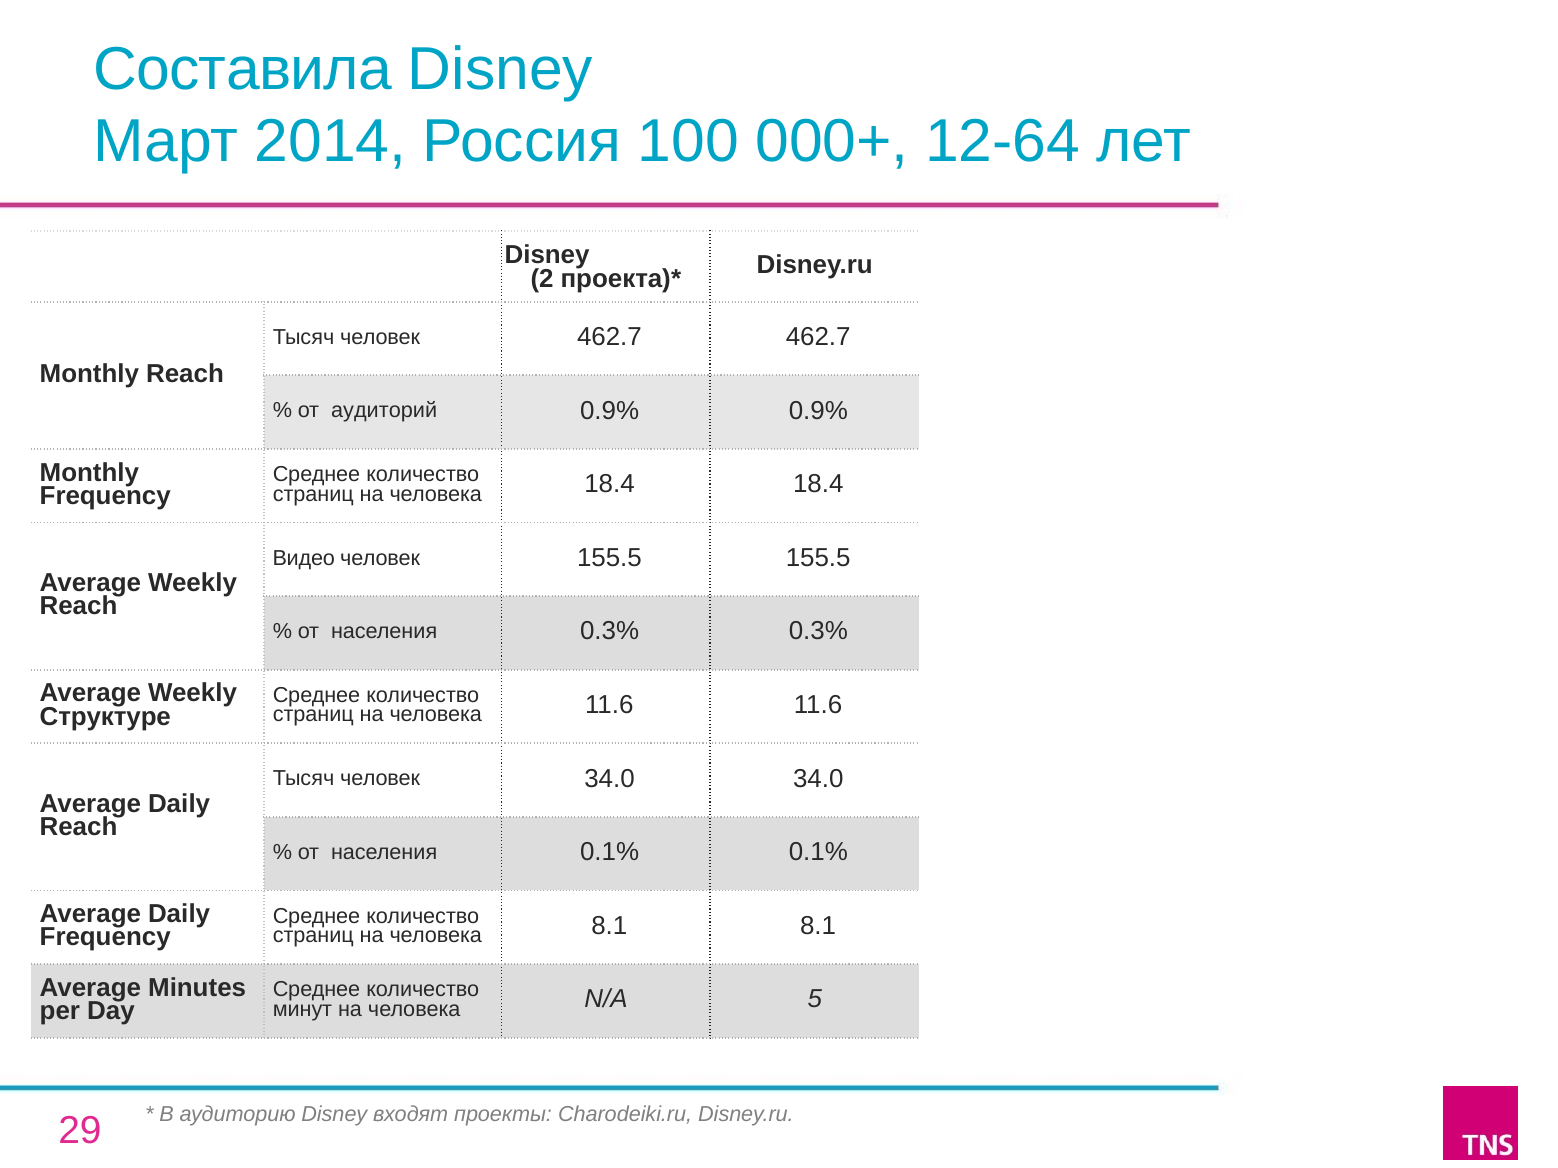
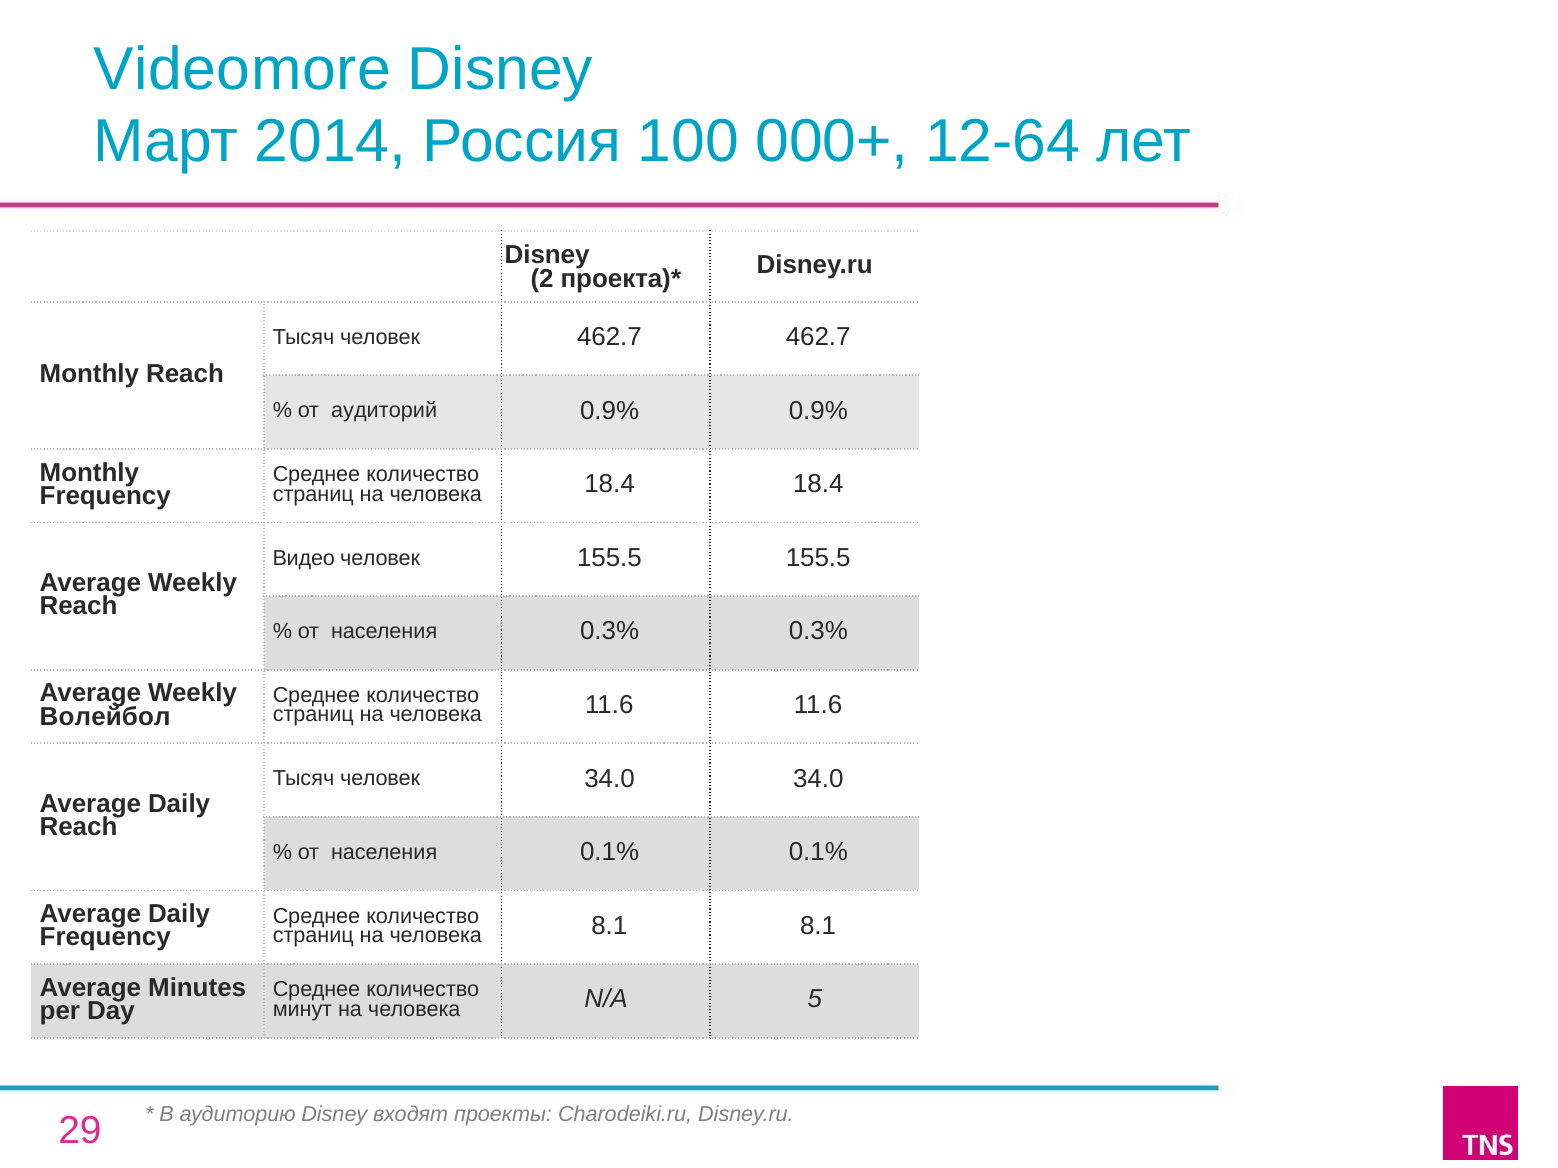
Составила: Составила -> Videomore
Структуре: Структуре -> Волейбол
